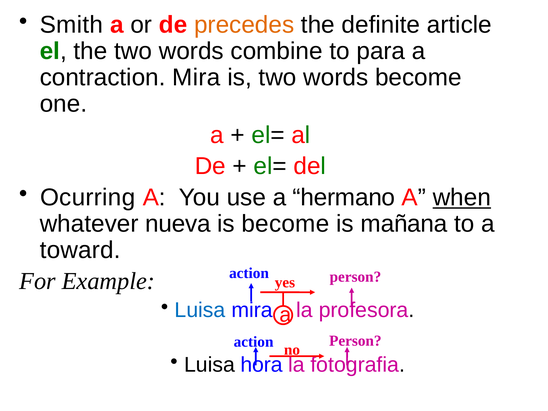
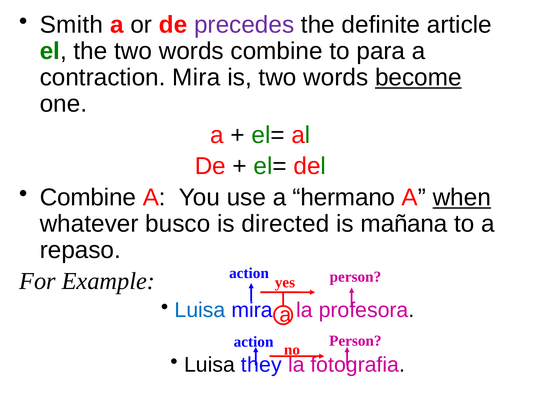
precedes colour: orange -> purple
become at (418, 78) underline: none -> present
Ocurring at (88, 197): Ocurring -> Combine
nueva: nueva -> busco
is become: become -> directed
toward: toward -> repaso
hora: hora -> they
